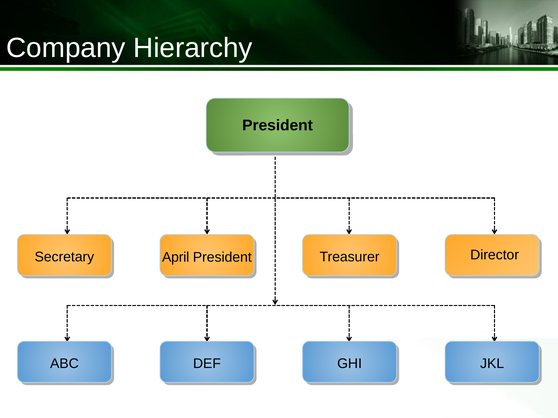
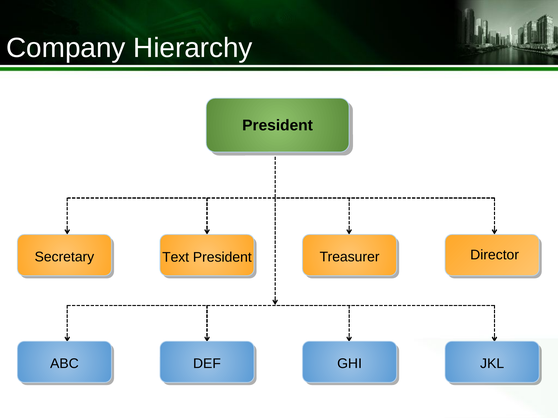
April: April -> Text
